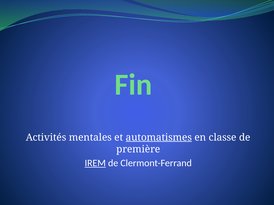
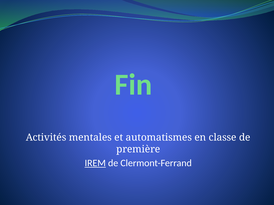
automatismes underline: present -> none
